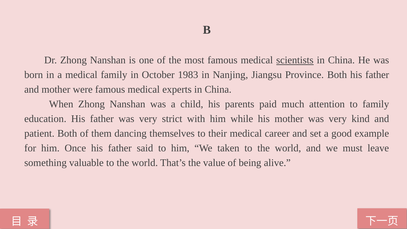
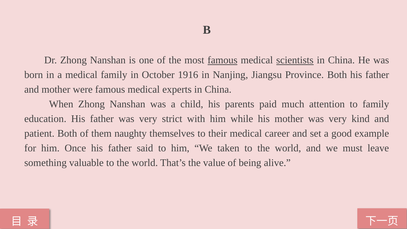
famous at (223, 60) underline: none -> present
1983: 1983 -> 1916
dancing: dancing -> naughty
